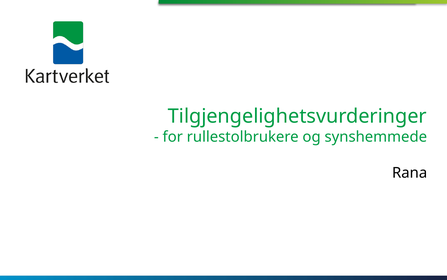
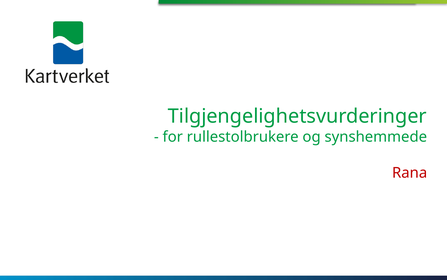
Rana colour: black -> red
